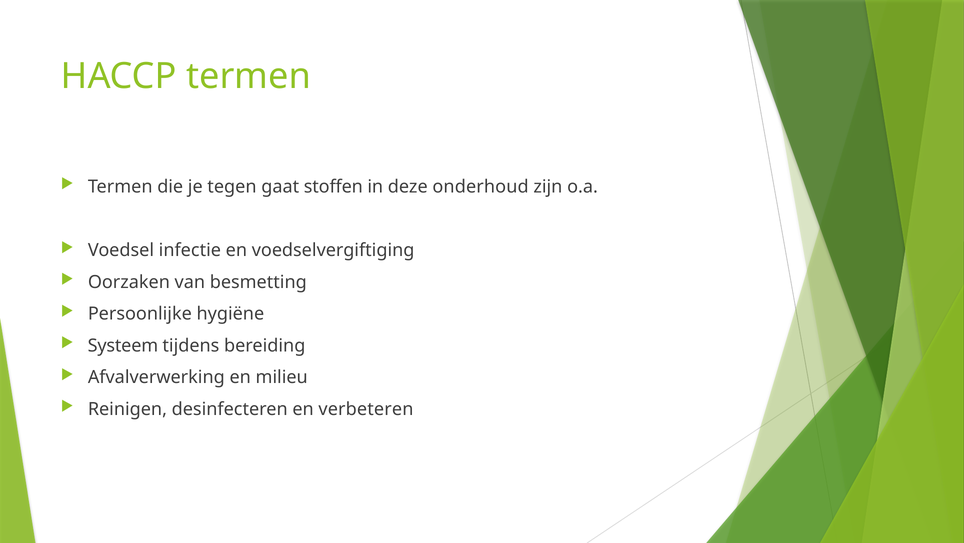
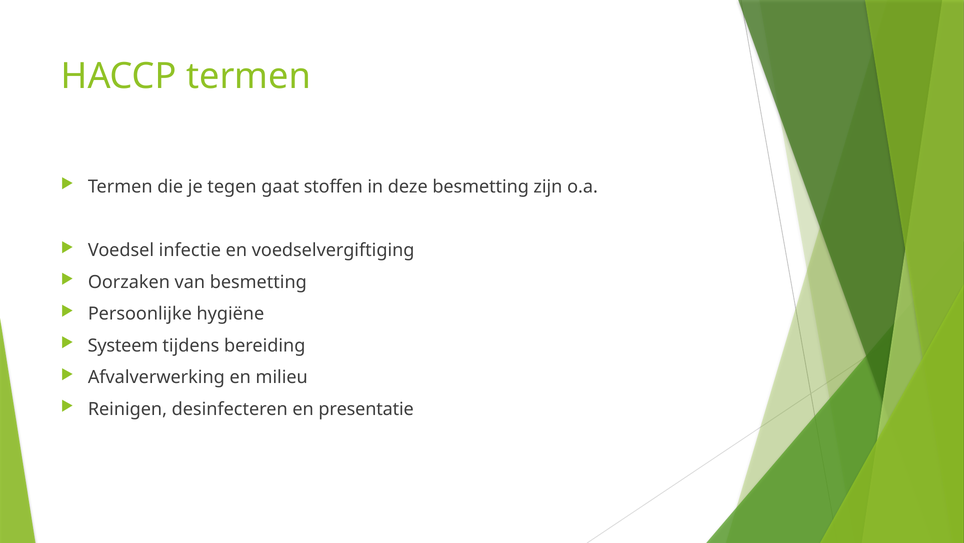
deze onderhoud: onderhoud -> besmetting
verbeteren: verbeteren -> presentatie
